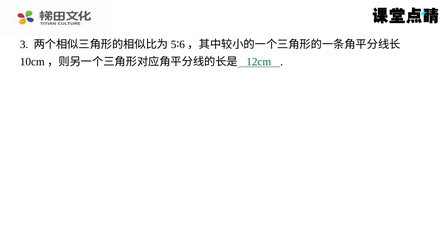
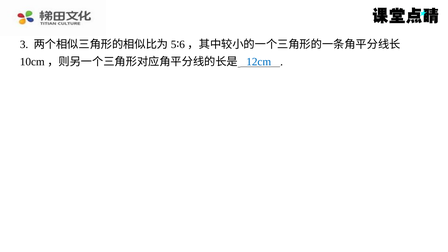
12cm colour: green -> blue
